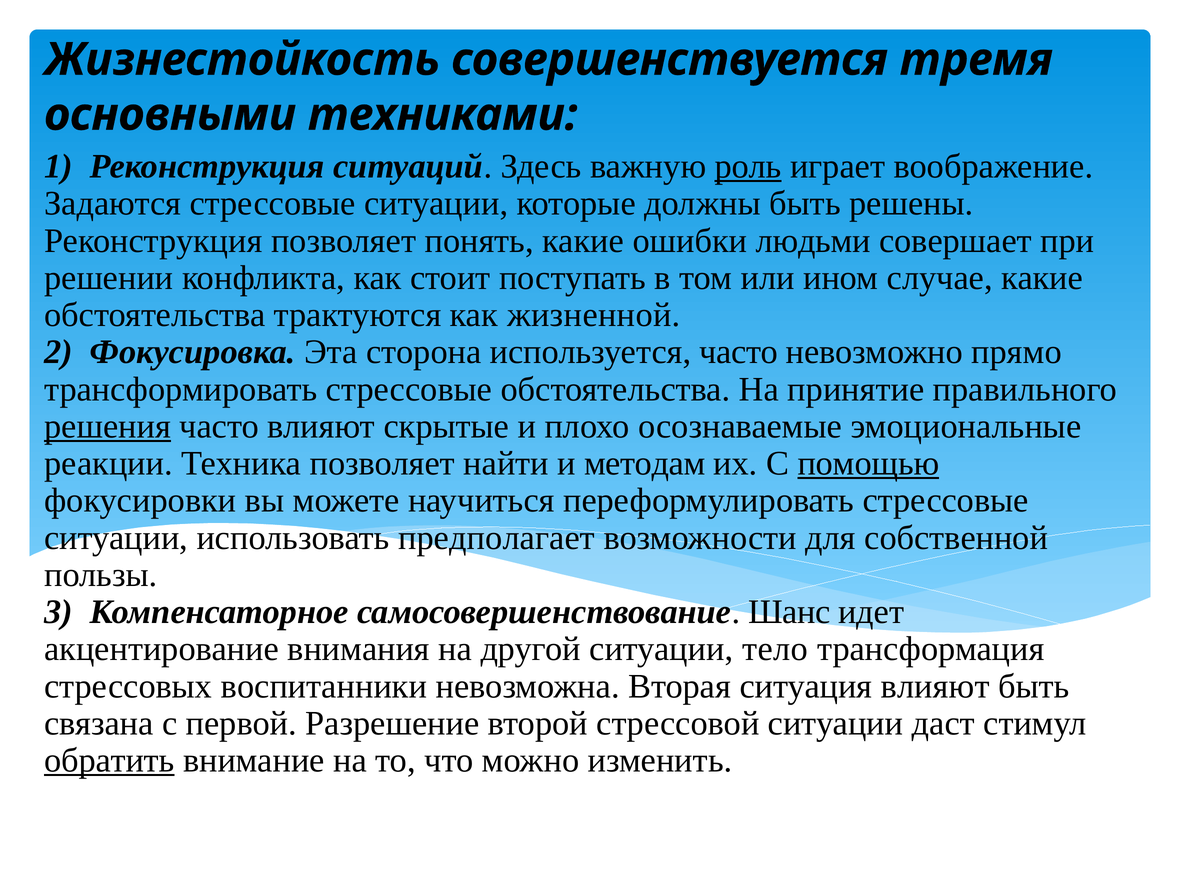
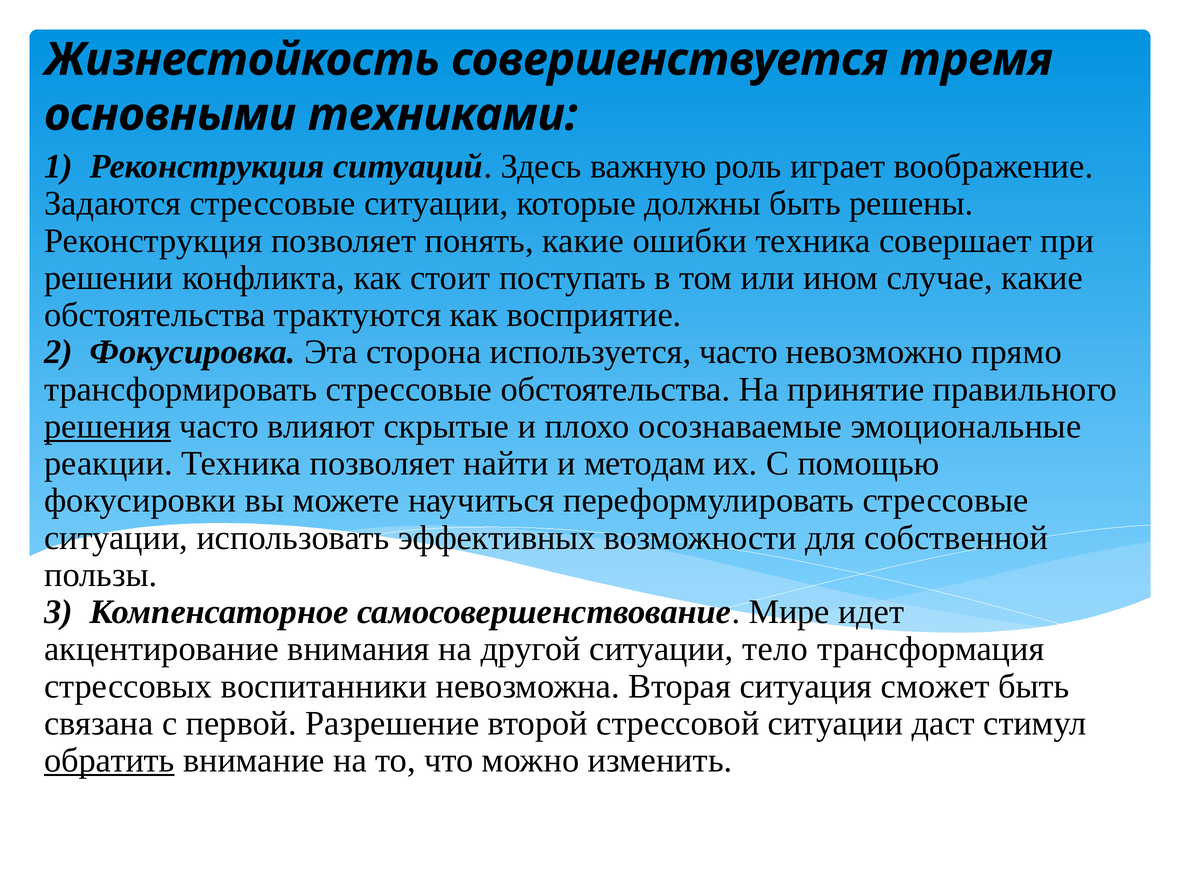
роль underline: present -> none
ошибки людьми: людьми -> техника
жизненной: жизненной -> восприятие
помощью underline: present -> none
предполагает: предполагает -> эффективных
Шанс: Шанс -> Мире
ситуация влияют: влияют -> сможет
